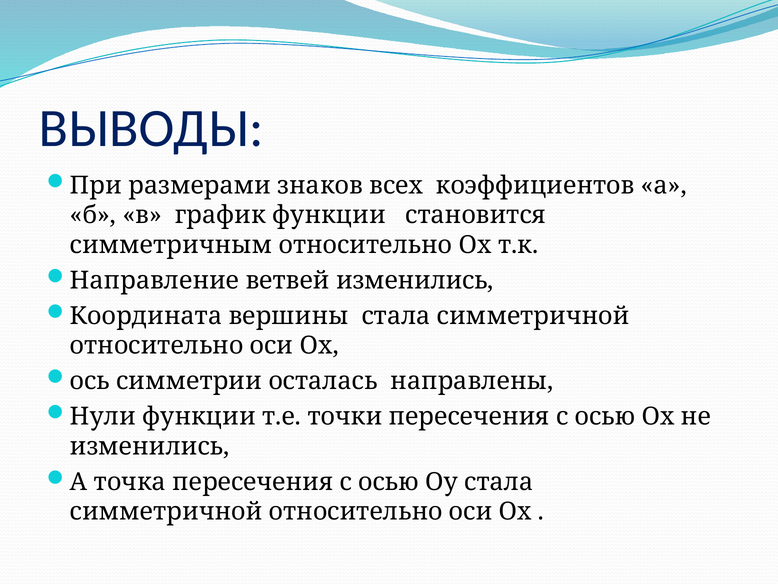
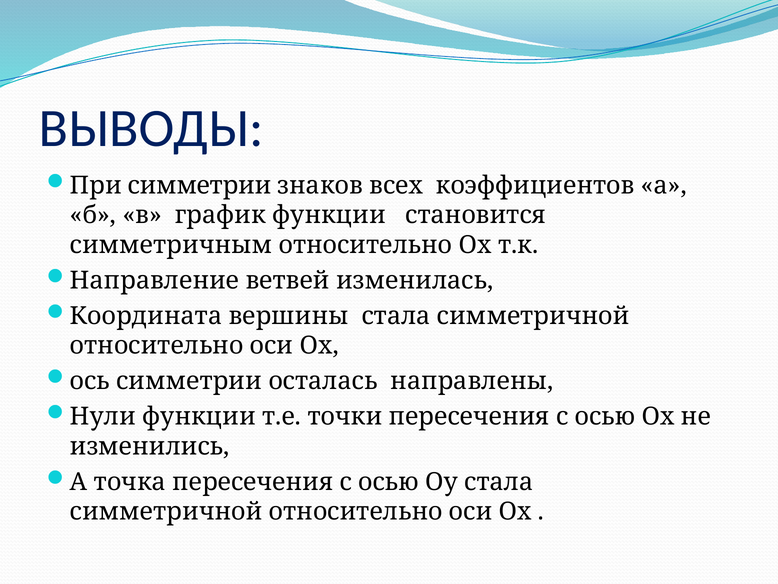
При размерами: размерами -> симметрии
ветвей изменились: изменились -> изменилась
